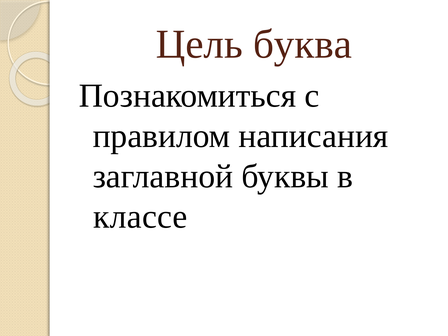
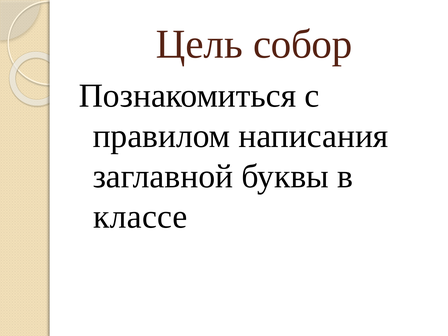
буква: буква -> собор
